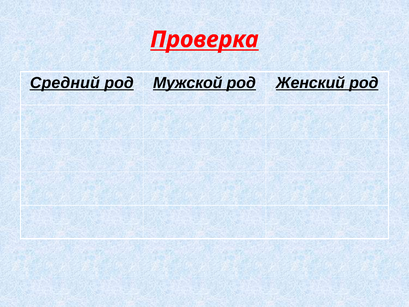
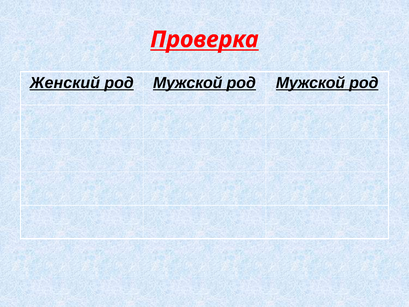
Средний: Средний -> Женский
Женский at (310, 83): Женский -> Мужской
